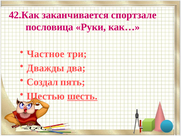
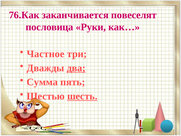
42.Как: 42.Как -> 76.Как
спортзале: спортзале -> повеселят
два underline: none -> present
Создал: Создал -> Сумма
